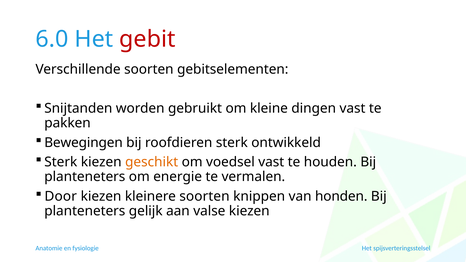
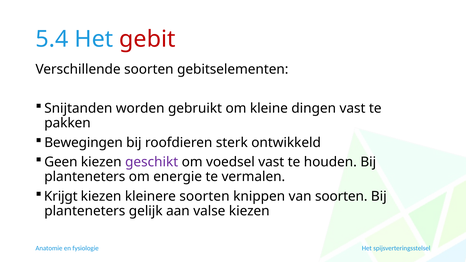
6.0: 6.0 -> 5.4
Sterk at (61, 162): Sterk -> Geen
geschikt colour: orange -> purple
Door: Door -> Krijgt
van honden: honden -> soorten
